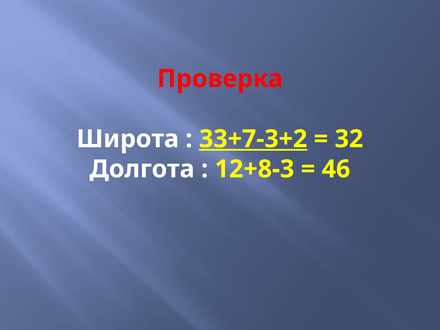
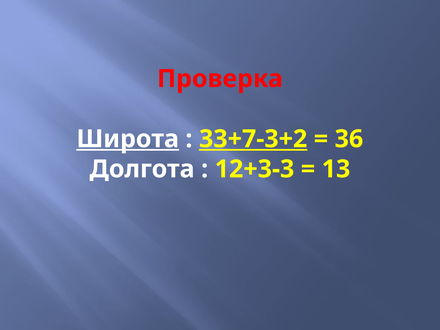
Широта underline: none -> present
32: 32 -> 36
12+8-3: 12+8-3 -> 12+3-3
46: 46 -> 13
